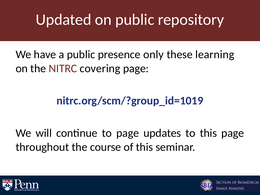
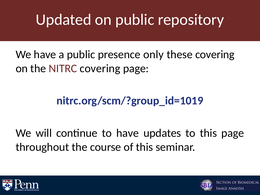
these learning: learning -> covering
to page: page -> have
